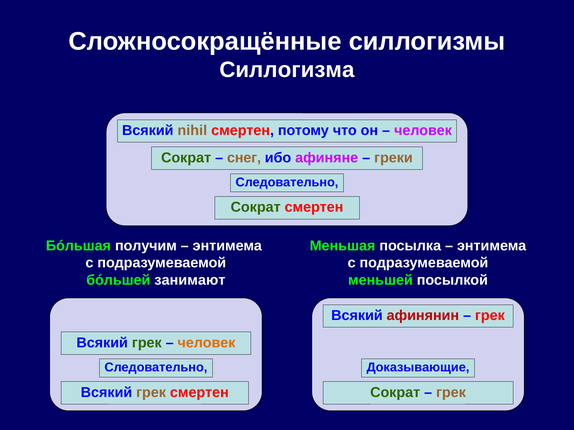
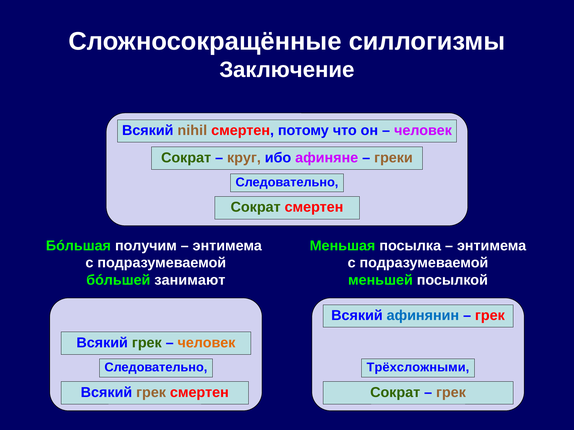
Силлогизма: Силлогизма -> Заключение
снег: снег -> круг
афинянин colour: red -> blue
Доказывающие: Доказывающие -> Трёхсложными
